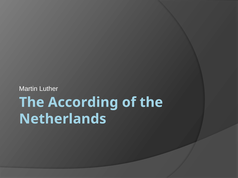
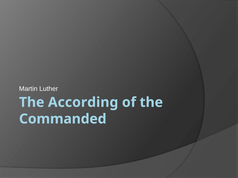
Netherlands: Netherlands -> Commanded
